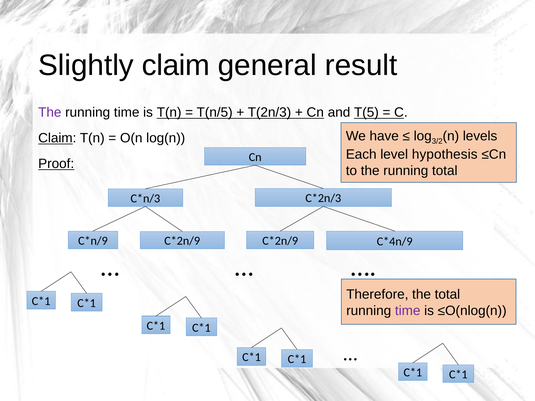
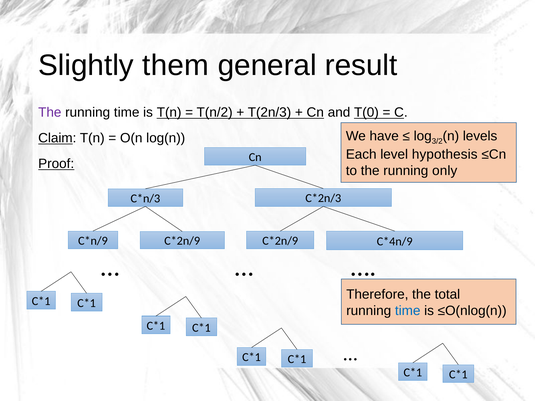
Slightly claim: claim -> them
T(n/5: T(n/5 -> T(n/2
T(5: T(5 -> T(0
running total: total -> only
time at (408, 311) colour: purple -> blue
